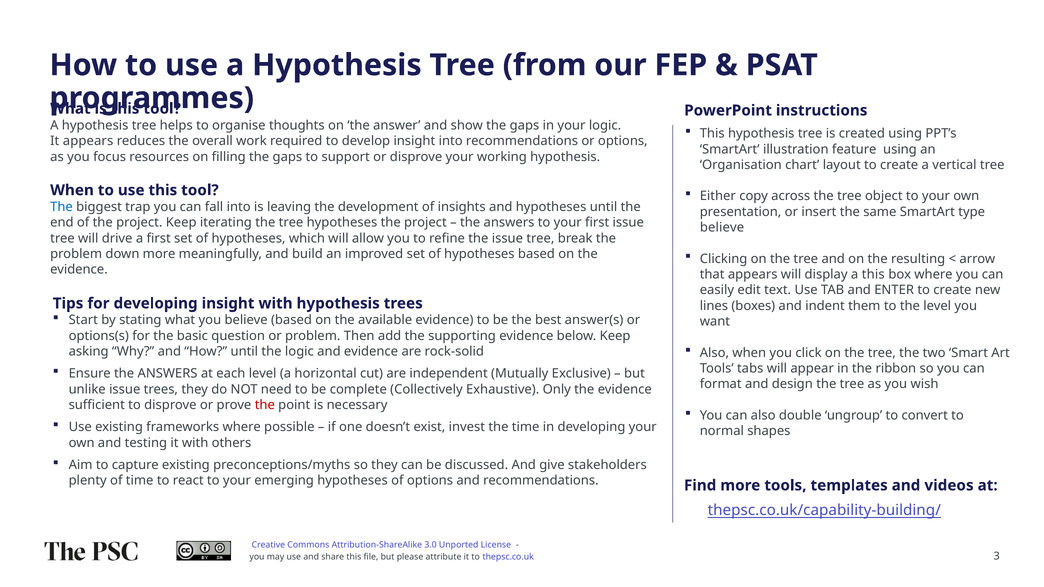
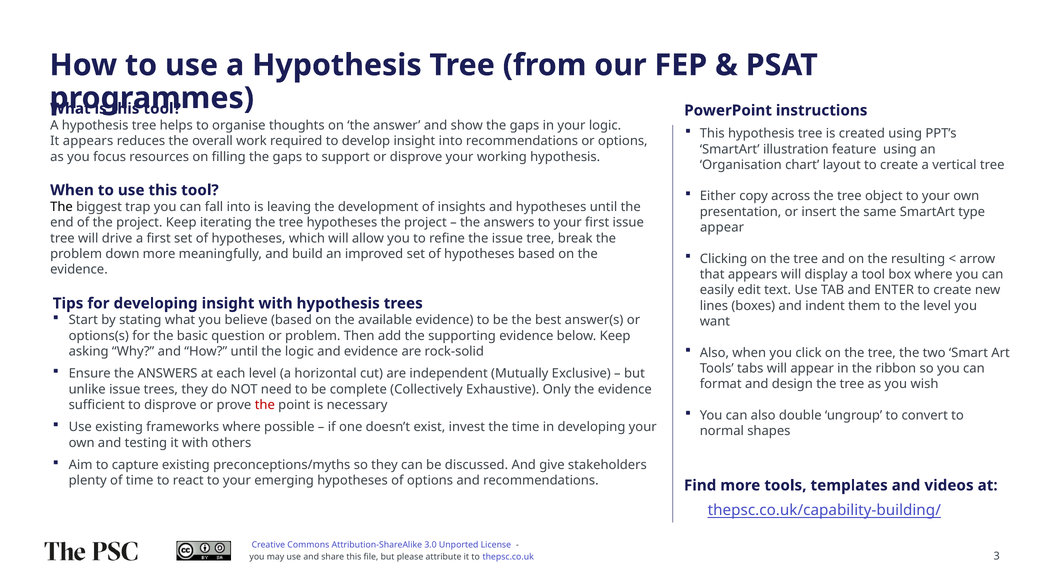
The at (62, 207) colour: blue -> black
believe at (722, 228): believe -> appear
a this: this -> tool
